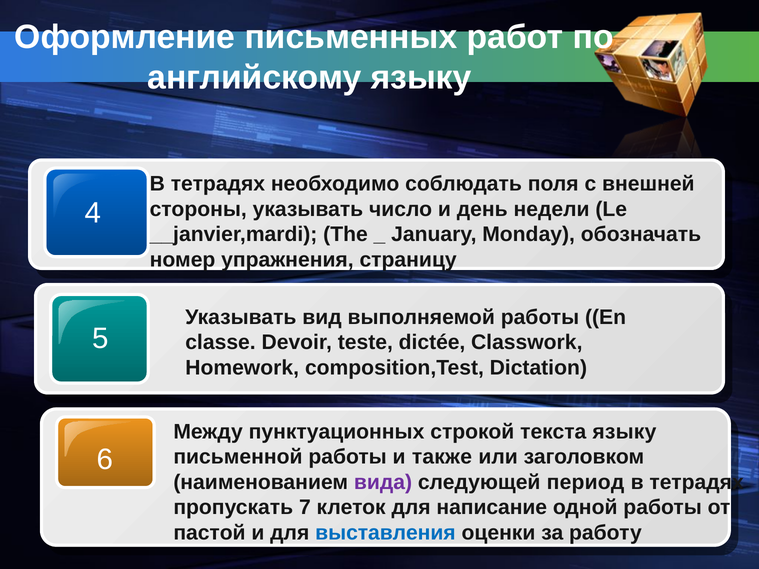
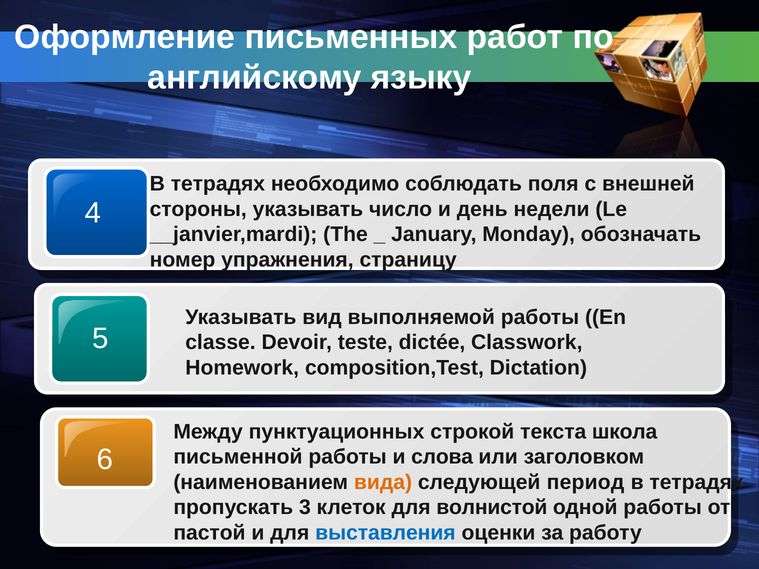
текста языку: языку -> школа
также: также -> слова
вида colour: purple -> orange
7: 7 -> 3
написание: написание -> волнистой
